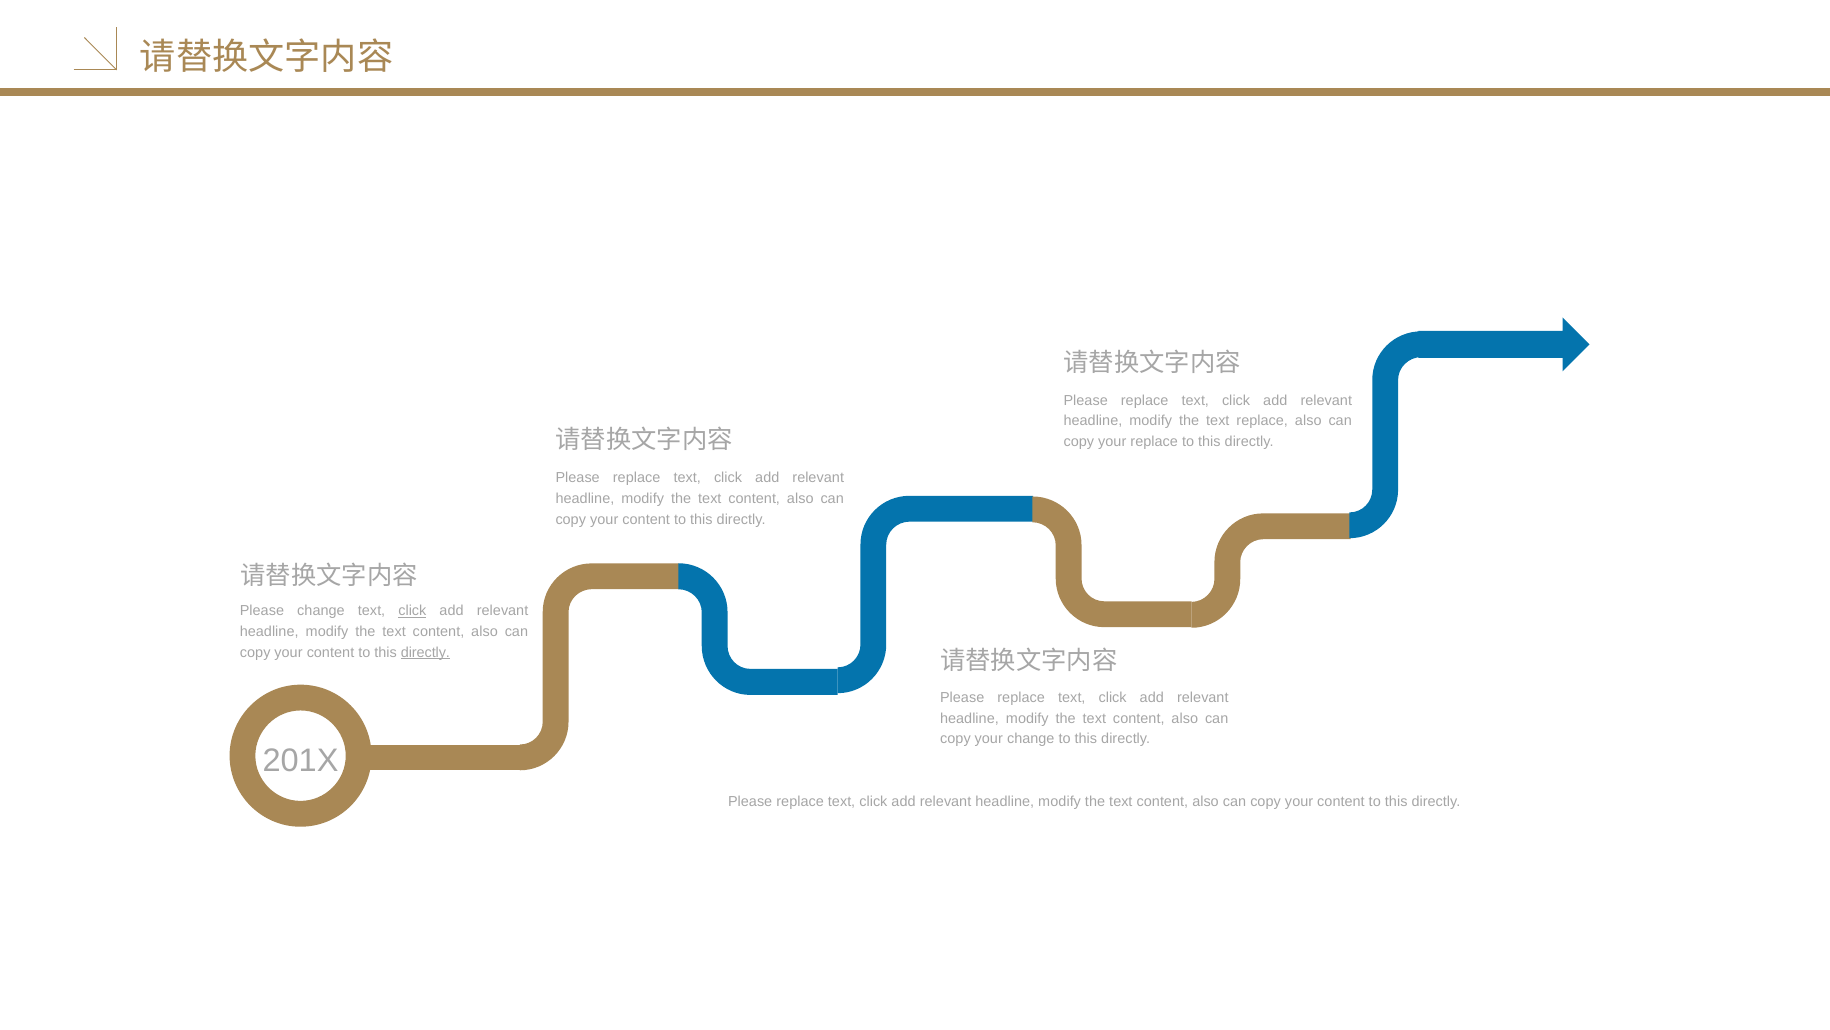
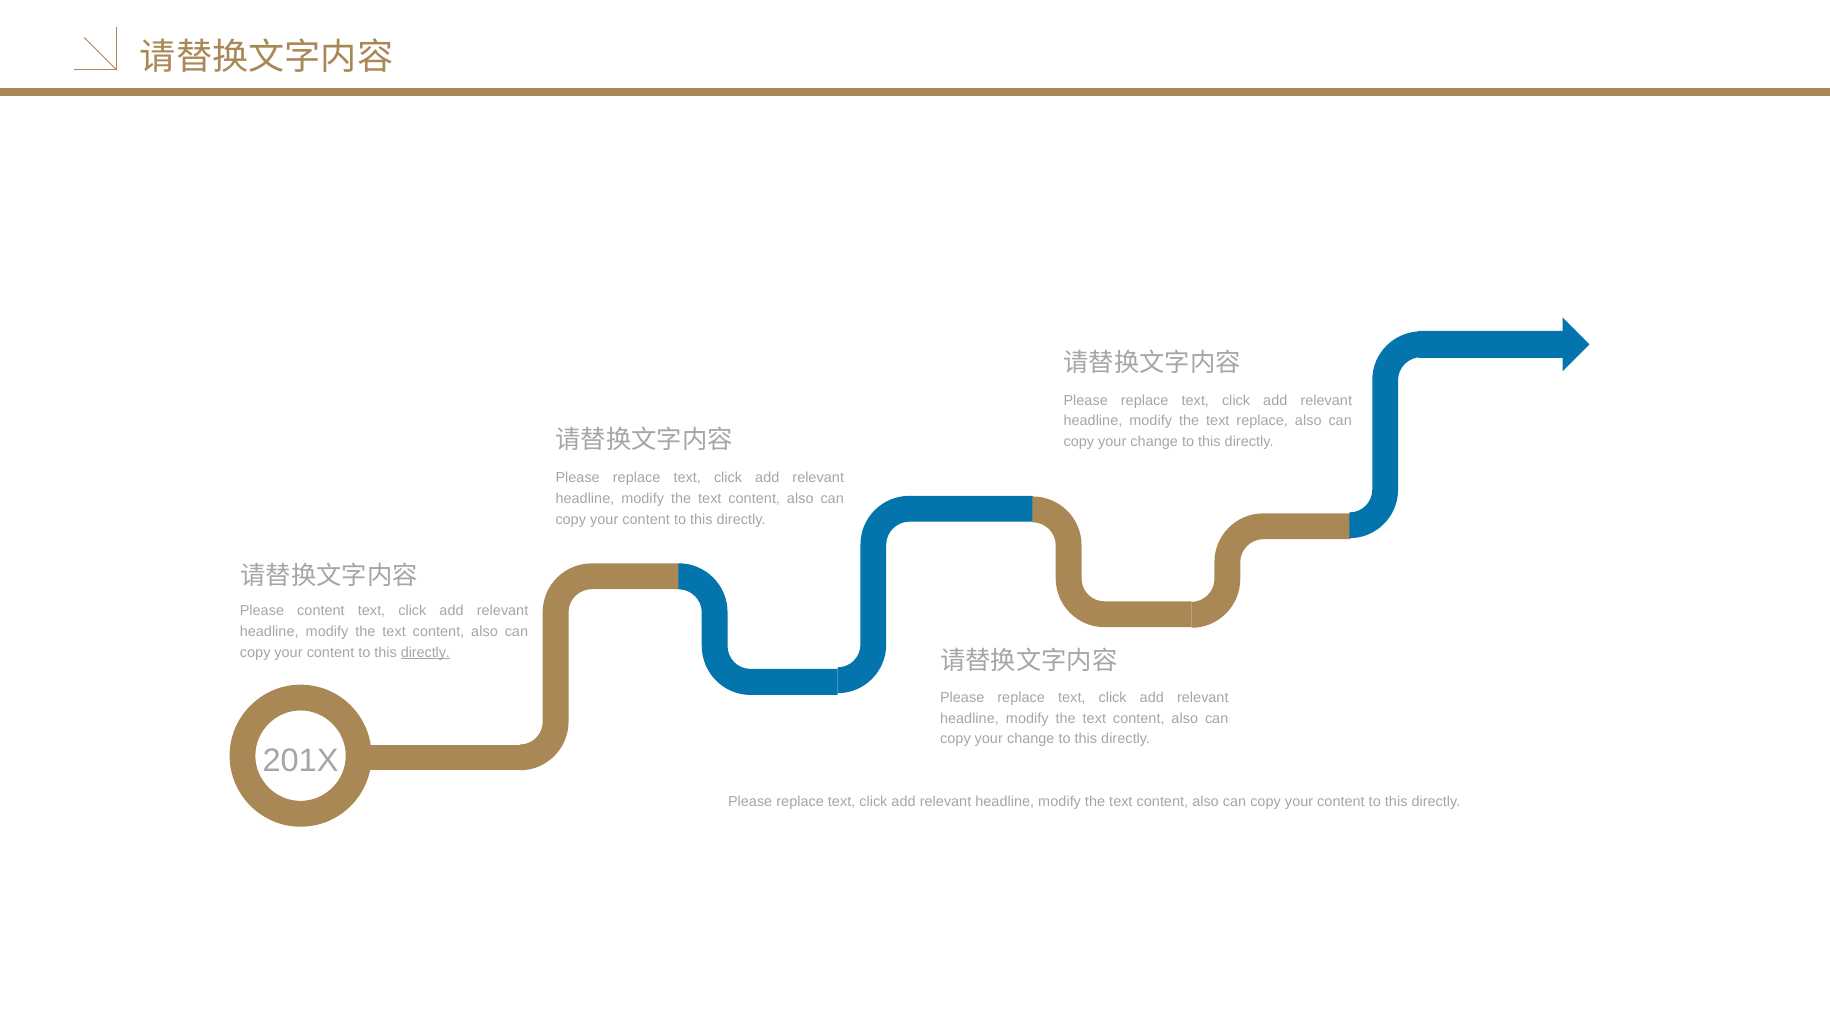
replace at (1154, 441): replace -> change
Please change: change -> content
click at (412, 610) underline: present -> none
